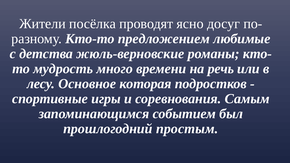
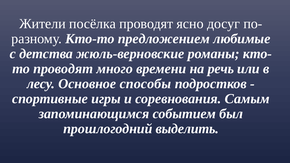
мудрость at (63, 69): мудрость -> проводят
которая: которая -> способы
простым: простым -> выделить
